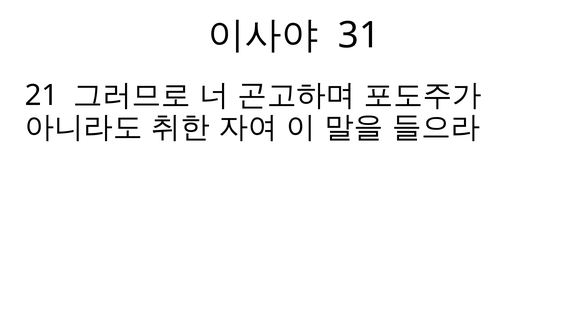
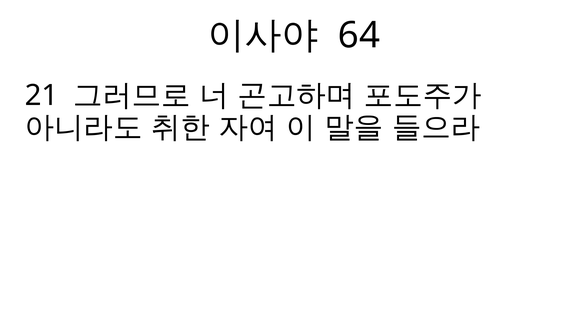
31: 31 -> 64
